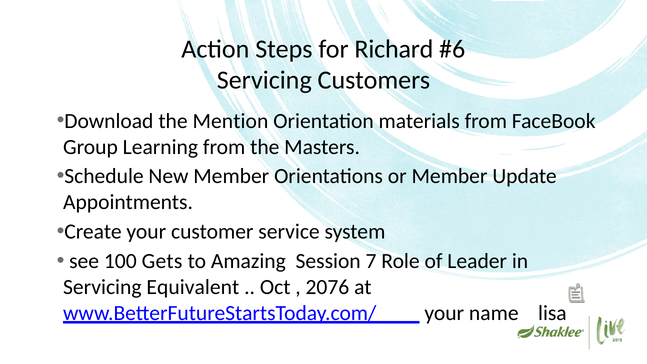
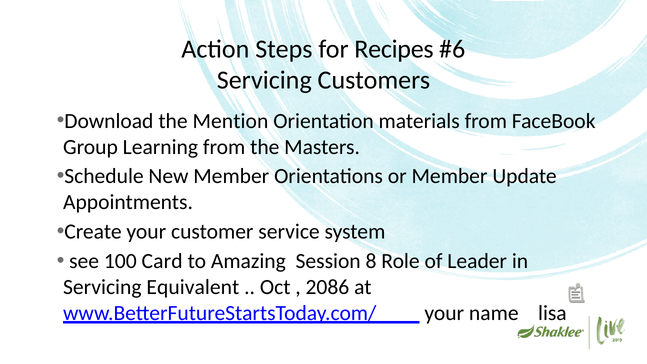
Richard: Richard -> Recipes
Gets: Gets -> Card
7: 7 -> 8
2076: 2076 -> 2086
